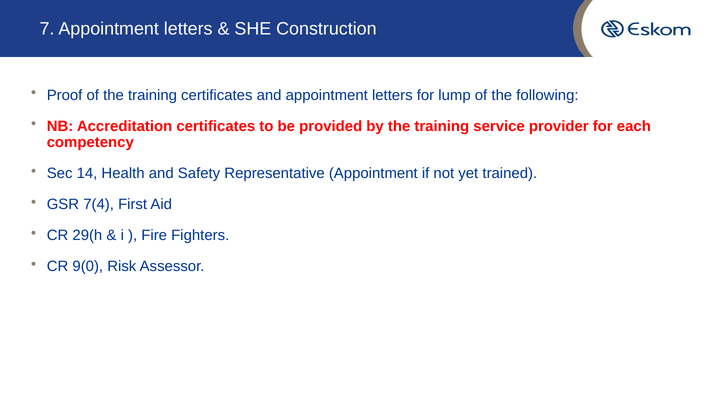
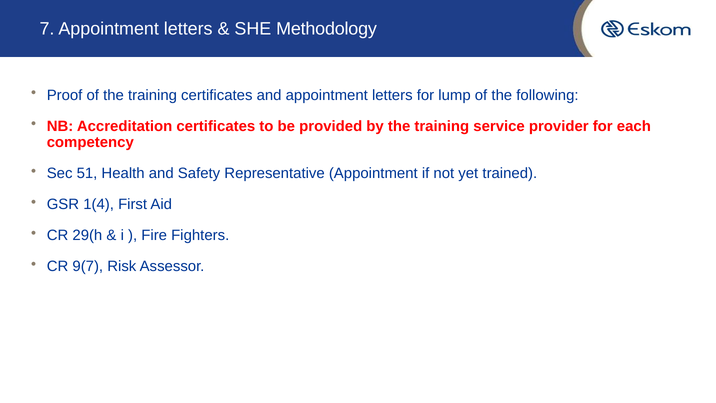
Construction: Construction -> Methodology
14: 14 -> 51
7(4: 7(4 -> 1(4
9(0: 9(0 -> 9(7
